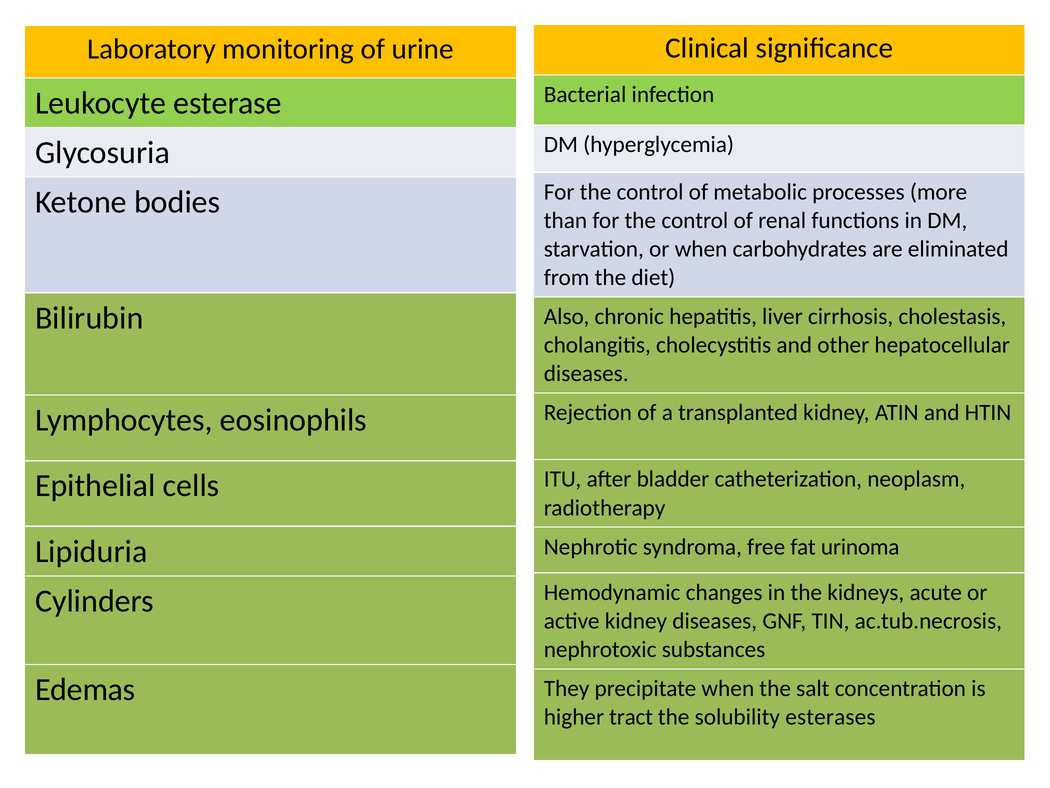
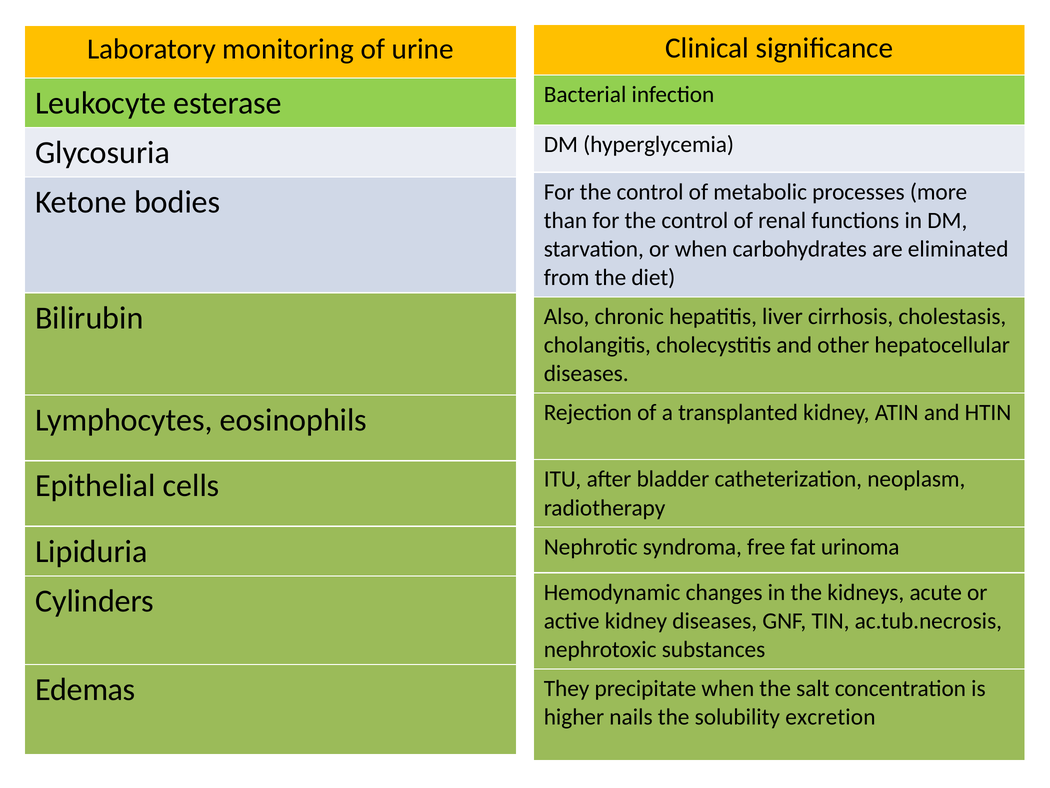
tract: tract -> nails
esterases: esterases -> excretion
